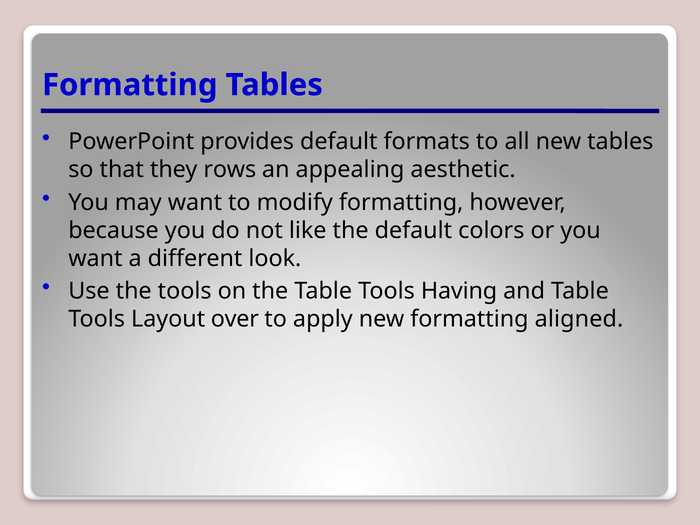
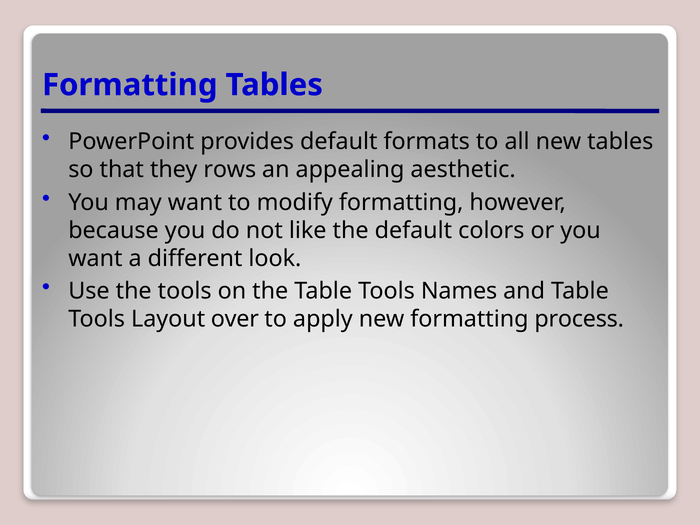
Having: Having -> Names
aligned: aligned -> process
